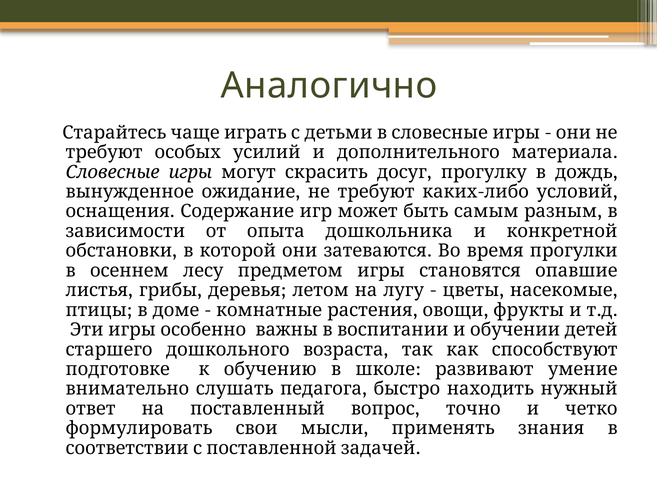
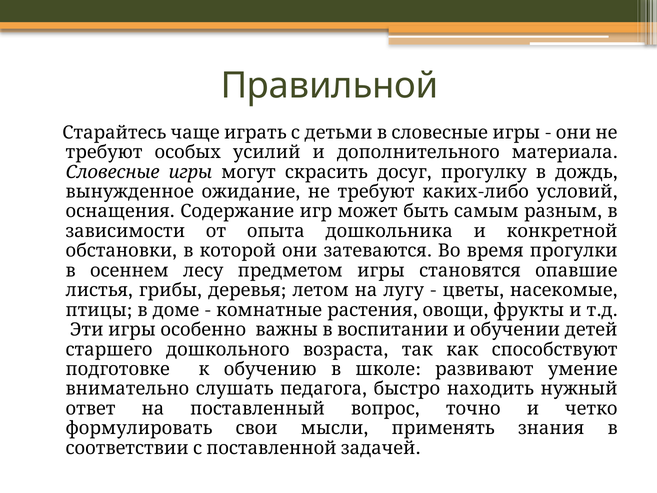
Аналогично: Аналогично -> Правильной
